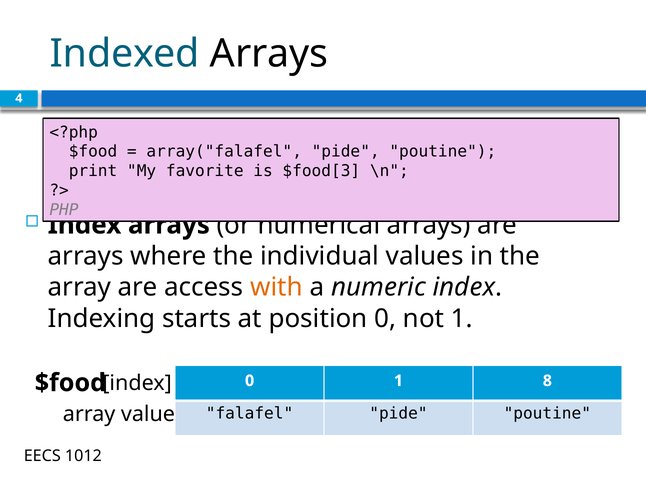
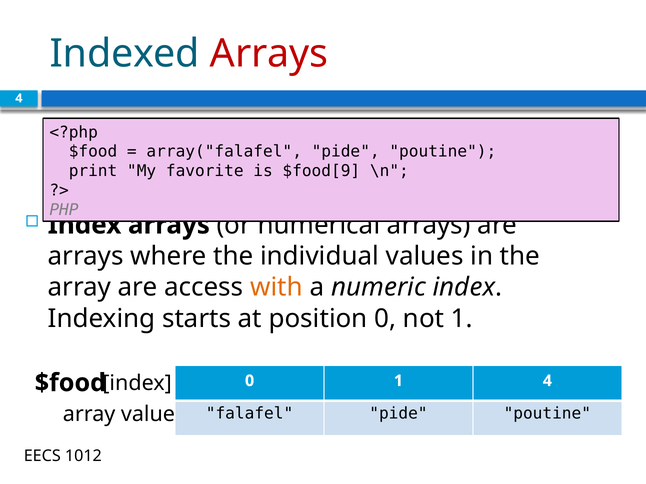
Arrays at (269, 54) colour: black -> red
$food[3: $food[3 -> $food[9
1 8: 8 -> 4
